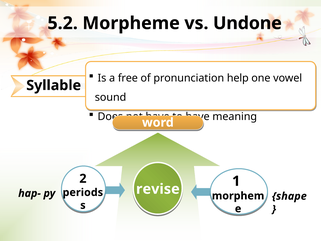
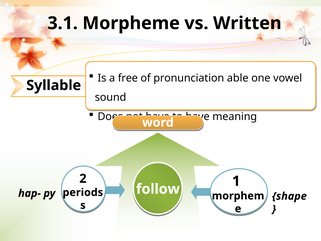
5.2: 5.2 -> 3.1
Undone: Undone -> Written
help: help -> able
revise: revise -> follow
